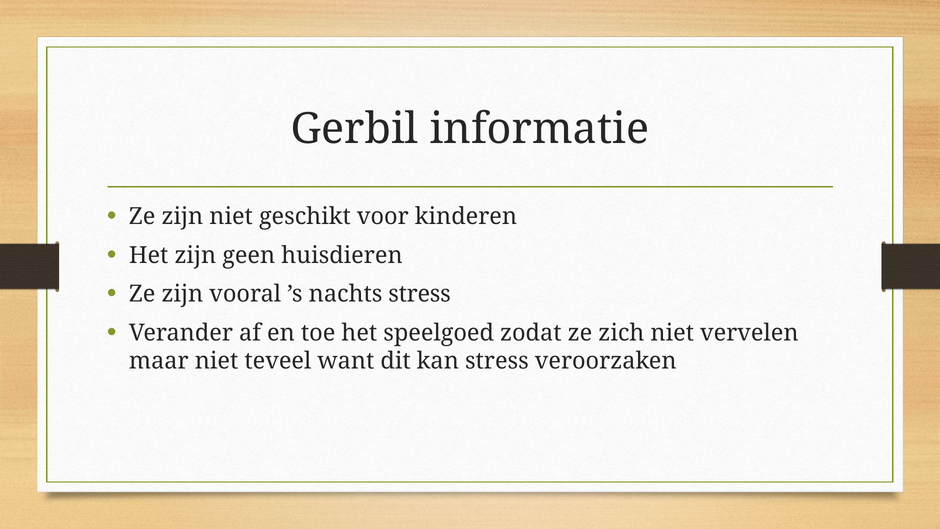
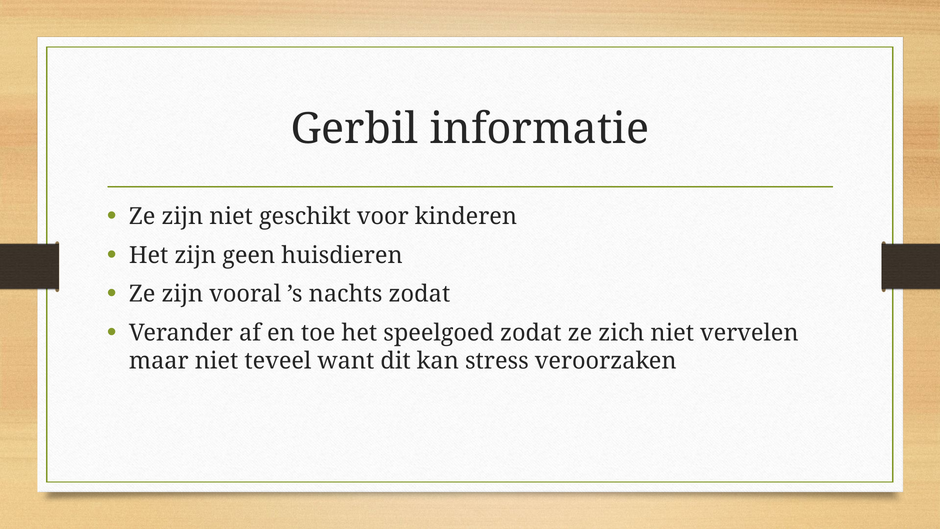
nachts stress: stress -> zodat
